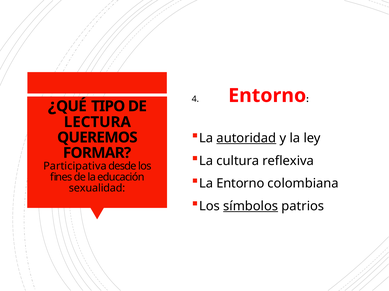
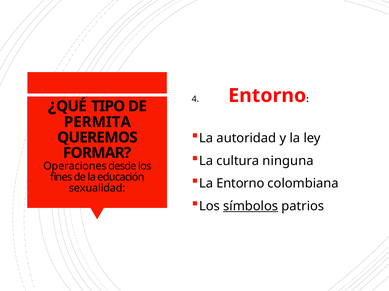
LECTURA: LECTURA -> PERMITA
autoridad underline: present -> none
reflexiva: reflexiva -> ninguna
Participativa: Participativa -> Operaciones
